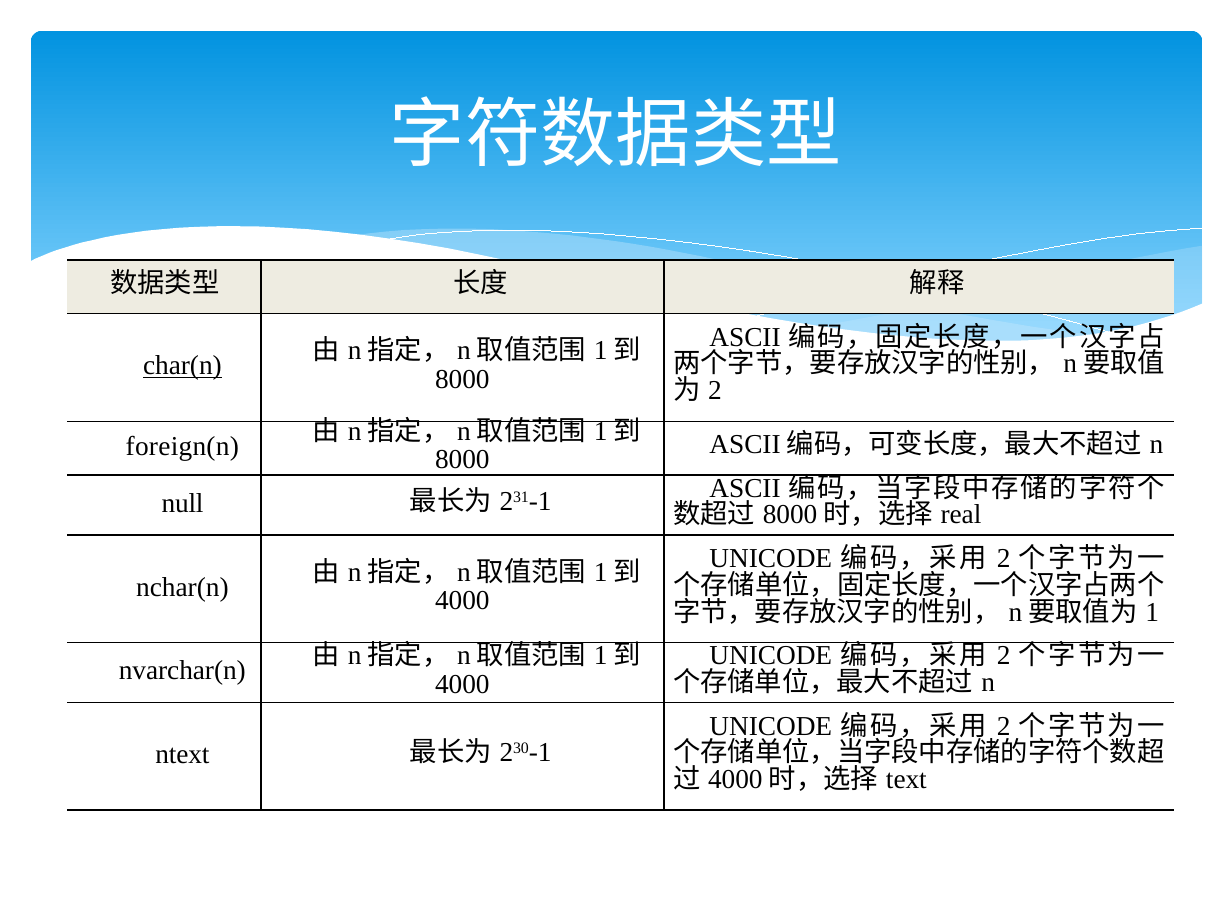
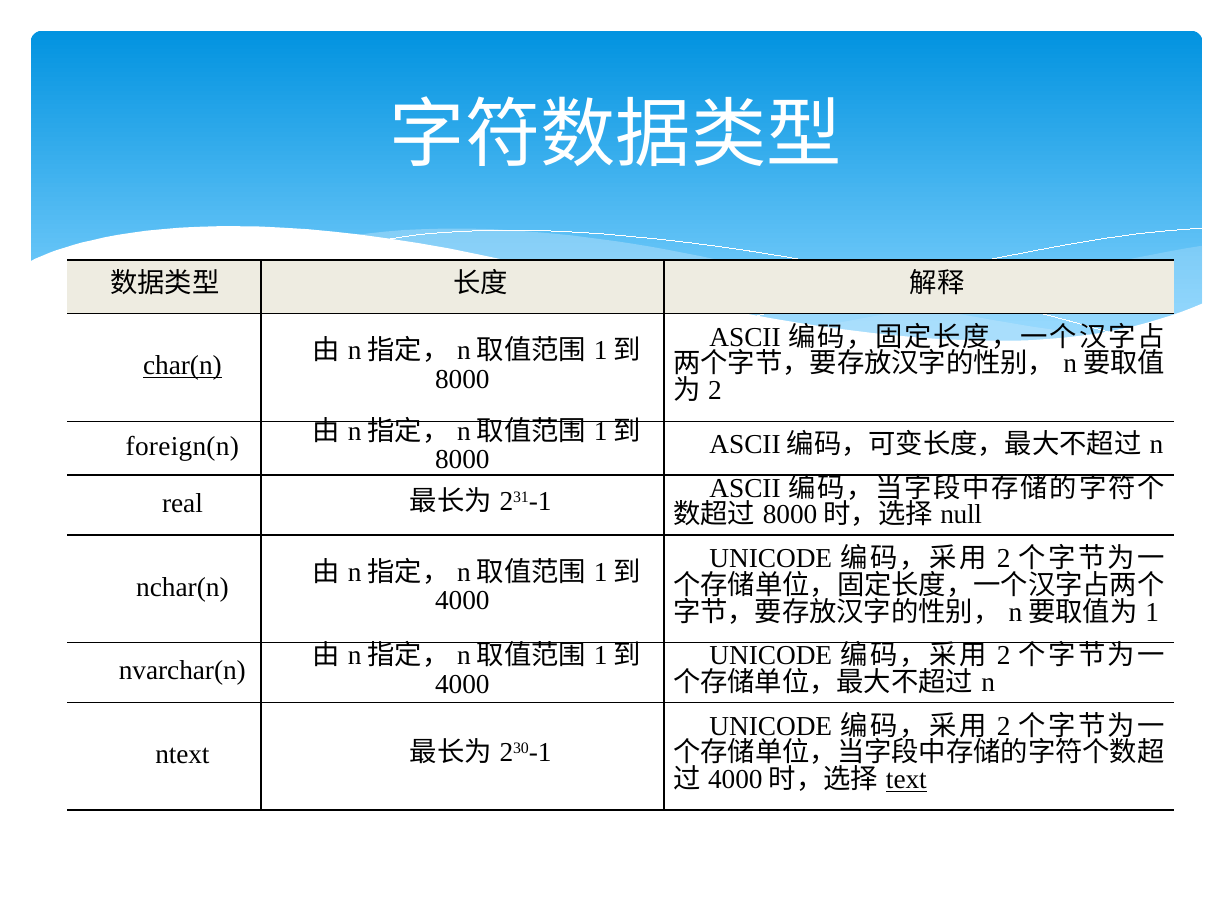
null: null -> real
real: real -> null
text underline: none -> present
